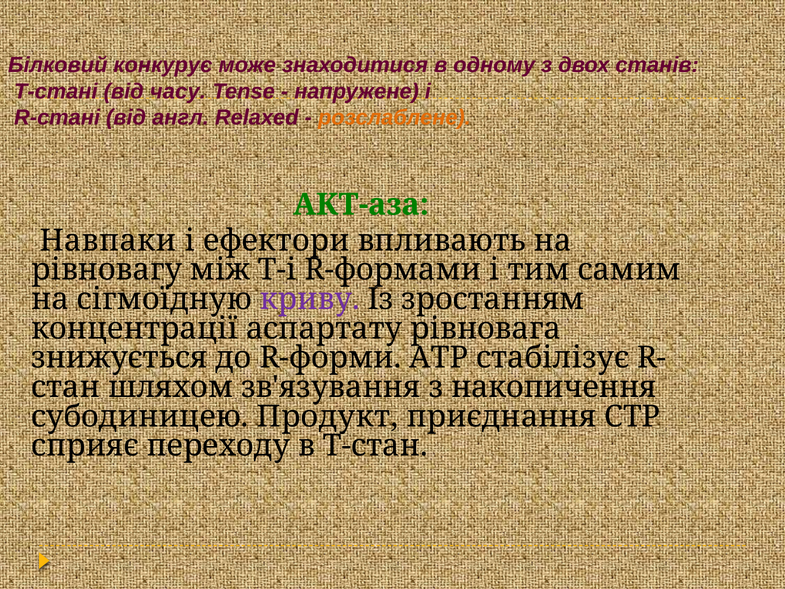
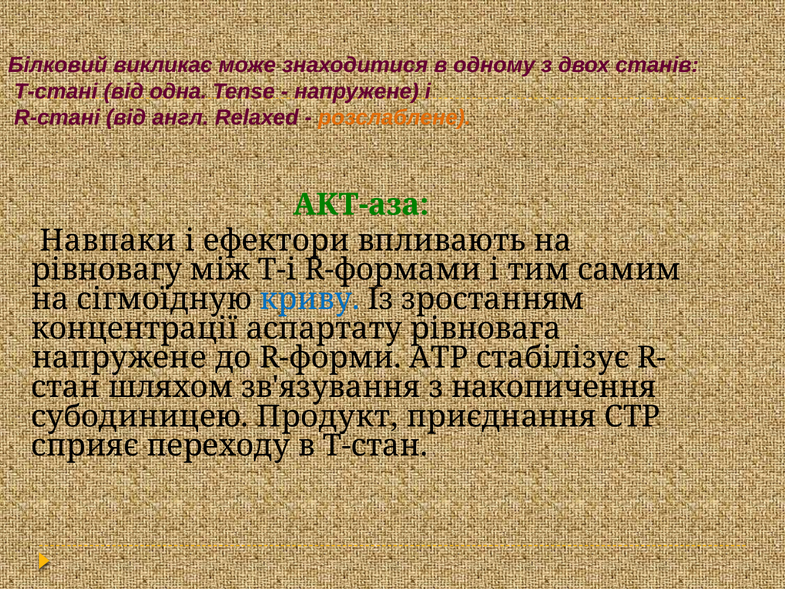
конкурує: конкурує -> викликає
часу: часу -> одна
криву colour: purple -> blue
знижується at (119, 358): знижується -> напружене
